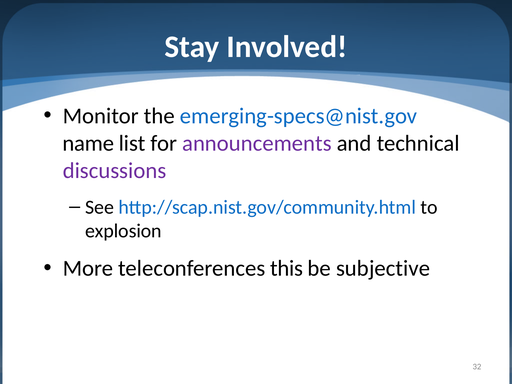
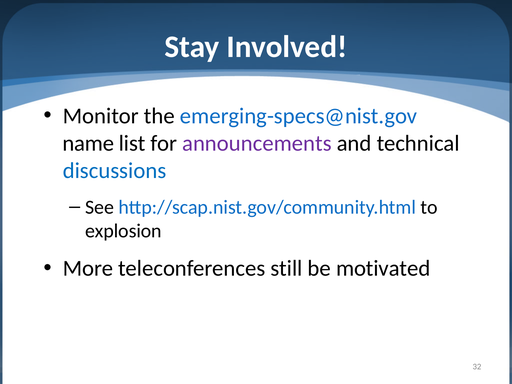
discussions colour: purple -> blue
this: this -> still
subjective: subjective -> motivated
